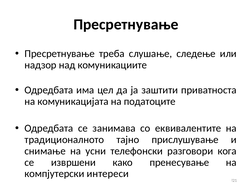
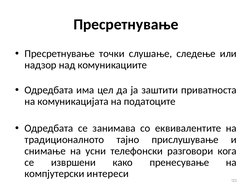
треба: треба -> точки
